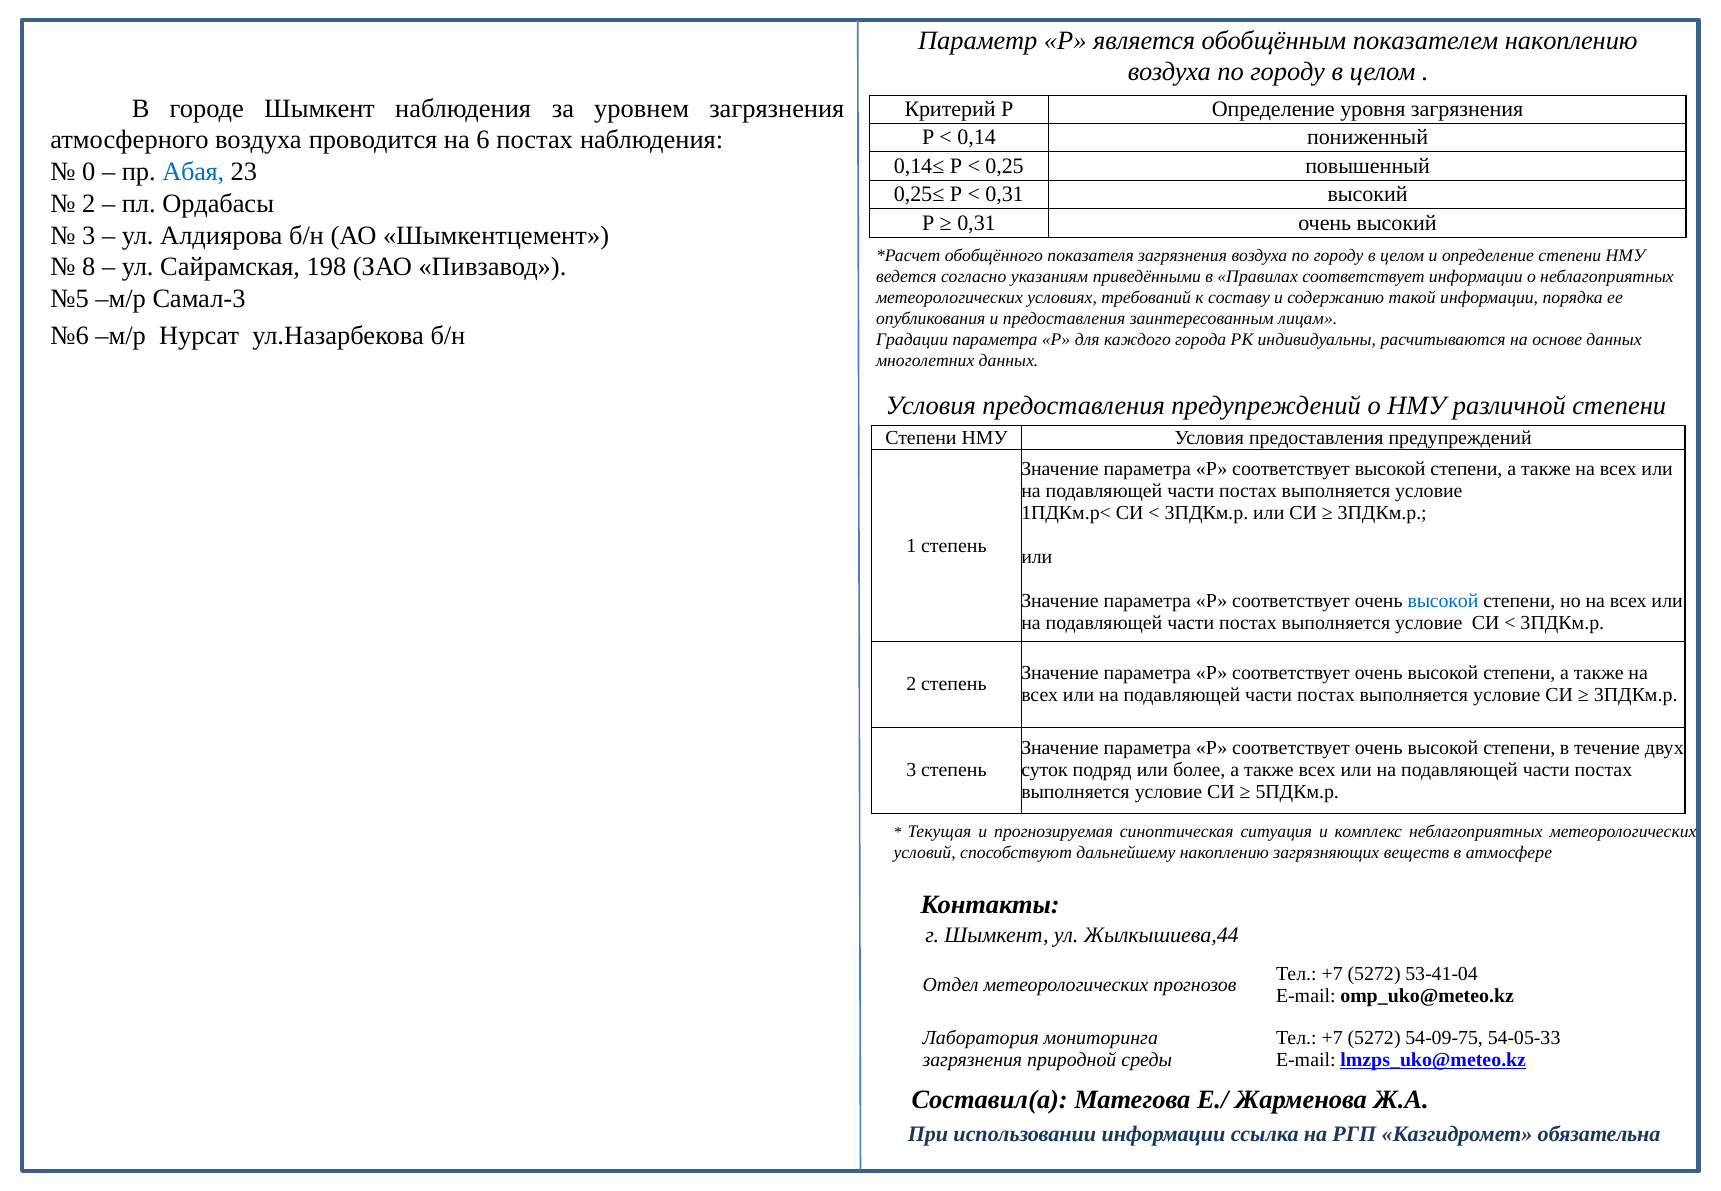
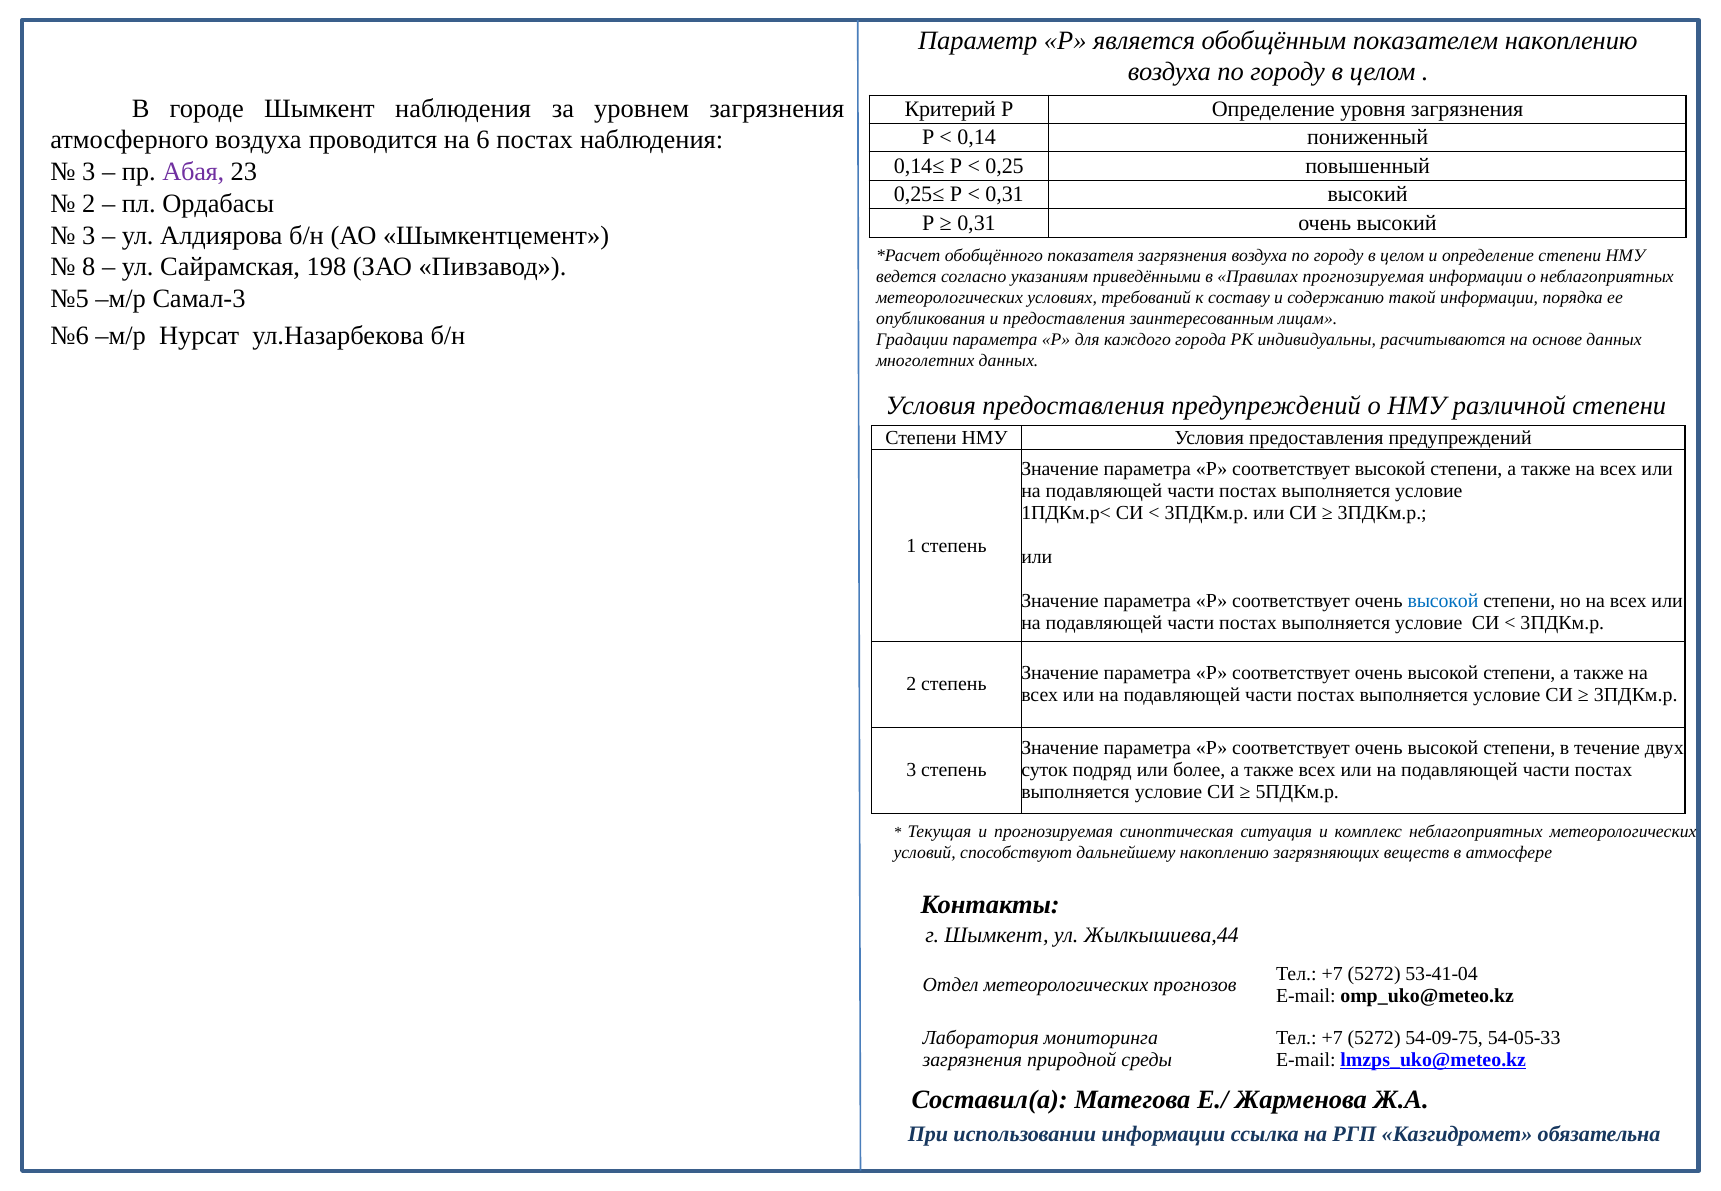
0 at (89, 172): 0 -> 3
Абая colour: blue -> purple
Правилах соответствует: соответствует -> прогнозируемая
